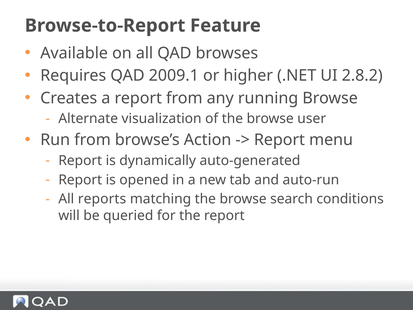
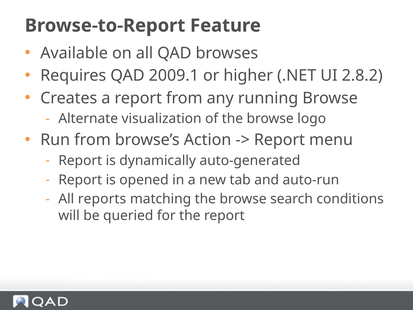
user: user -> logo
